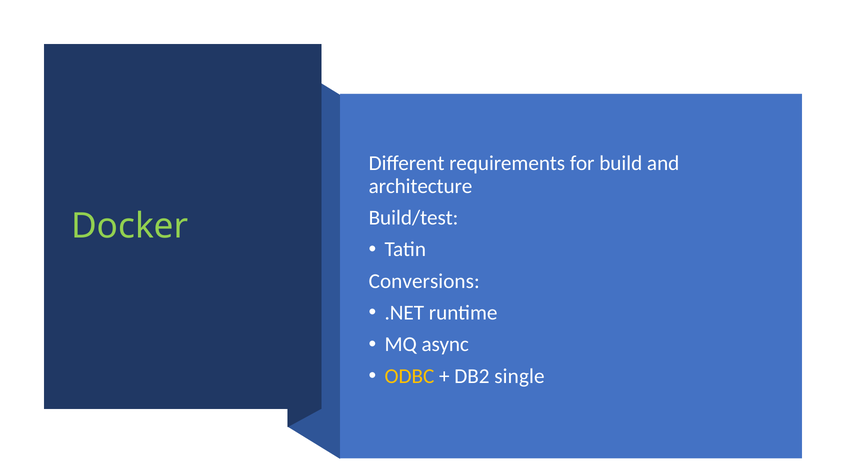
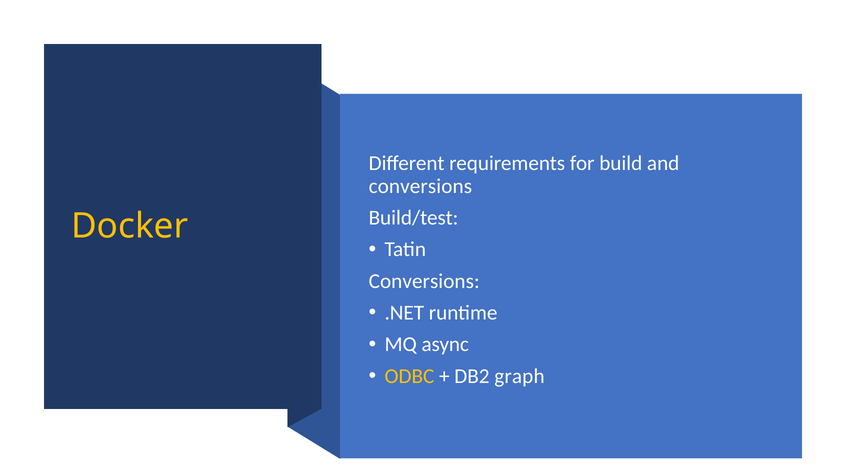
architecture at (420, 186): architecture -> conversions
Docker colour: light green -> yellow
single: single -> graph
